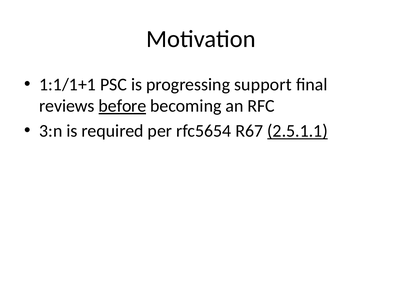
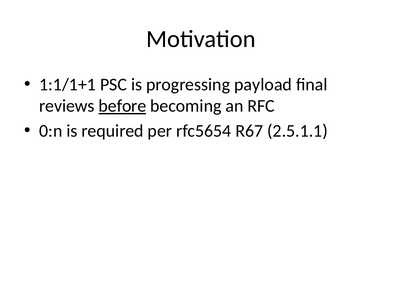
support: support -> payload
3:n: 3:n -> 0:n
2.5.1.1 underline: present -> none
